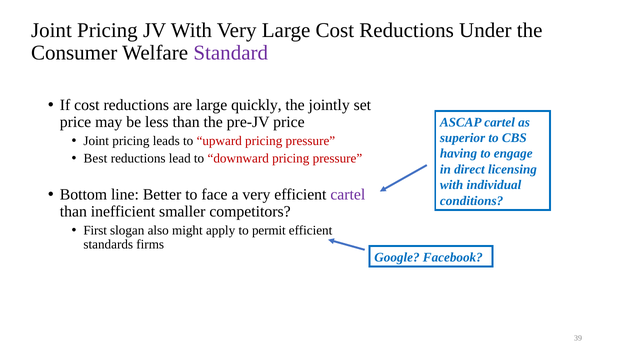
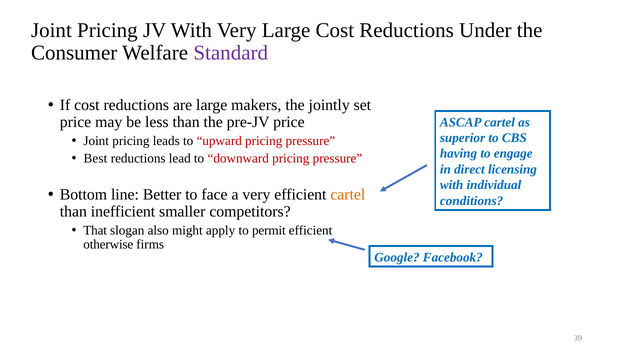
quickly: quickly -> makers
cartel at (348, 195) colour: purple -> orange
First: First -> That
standards: standards -> otherwise
